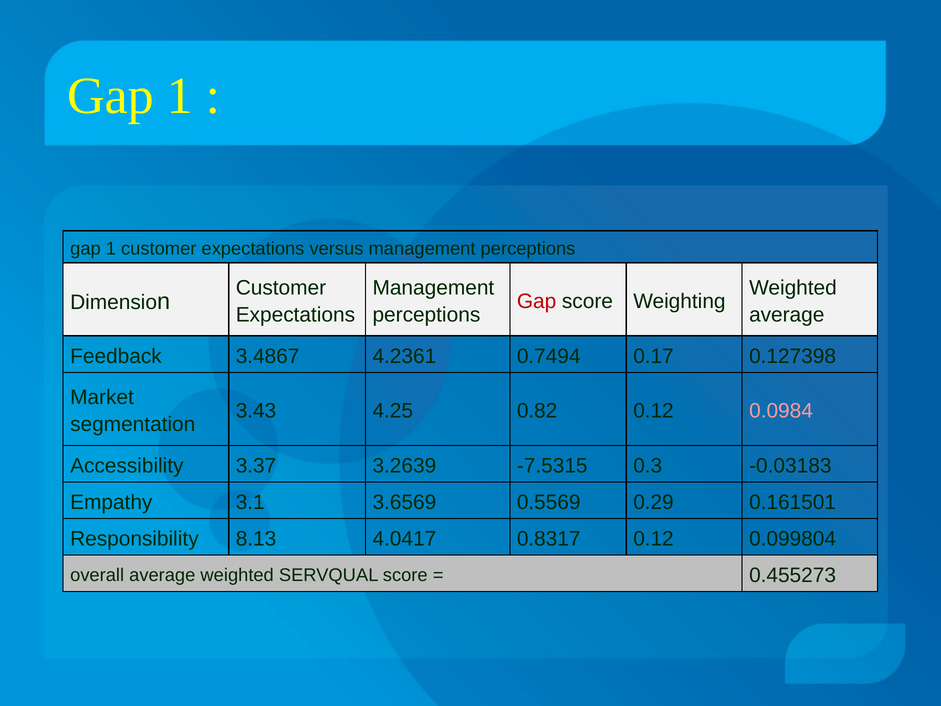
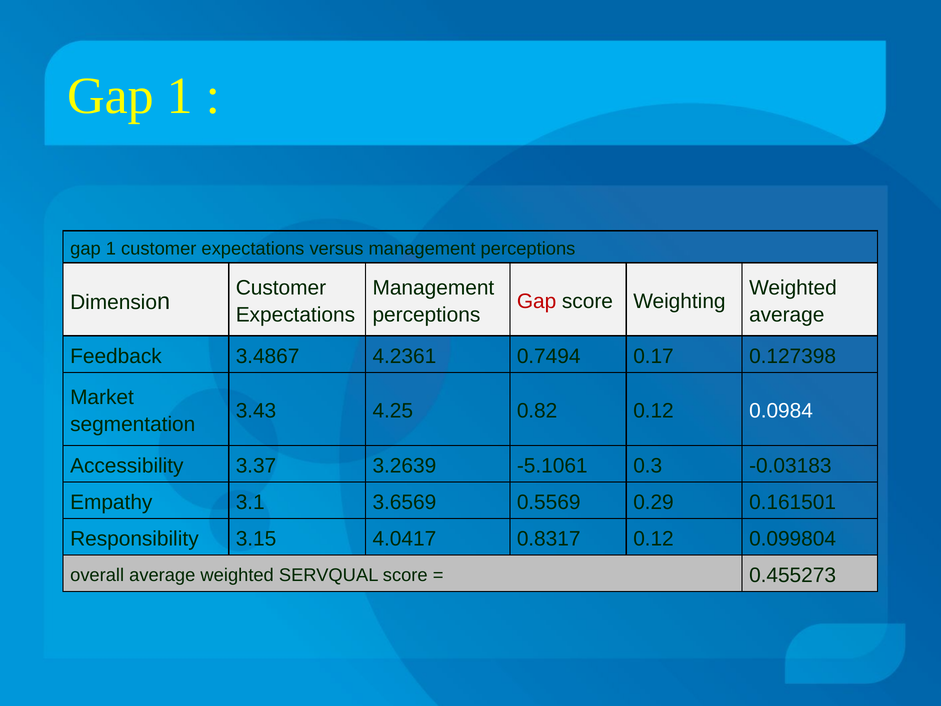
0.0984 colour: pink -> white
-7.5315: -7.5315 -> -5.1061
8.13: 8.13 -> 3.15
